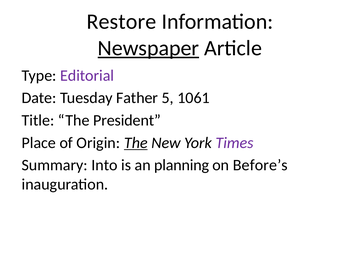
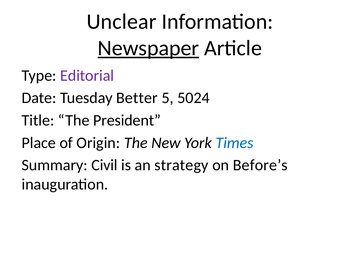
Restore: Restore -> Unclear
Father: Father -> Better
1061: 1061 -> 5024
The at (136, 143) underline: present -> none
Times colour: purple -> blue
Into: Into -> Civil
planning: planning -> strategy
